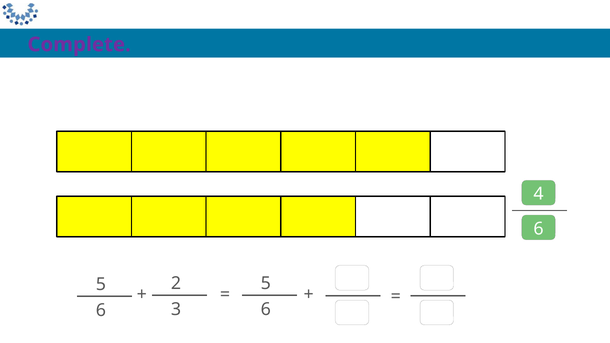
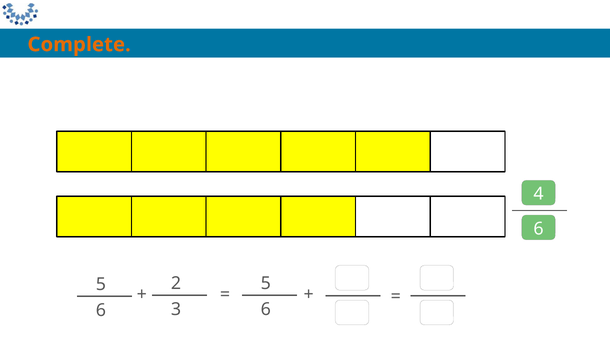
Complete colour: purple -> orange
